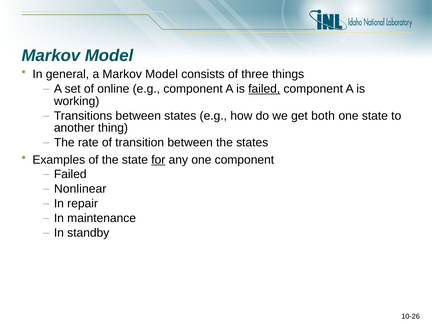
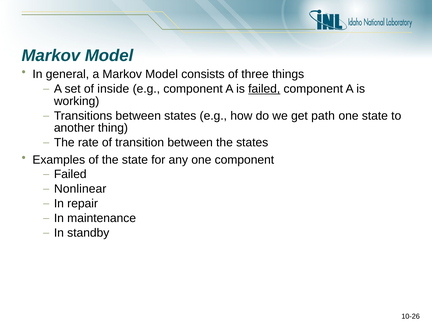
online: online -> inside
both: both -> path
for underline: present -> none
